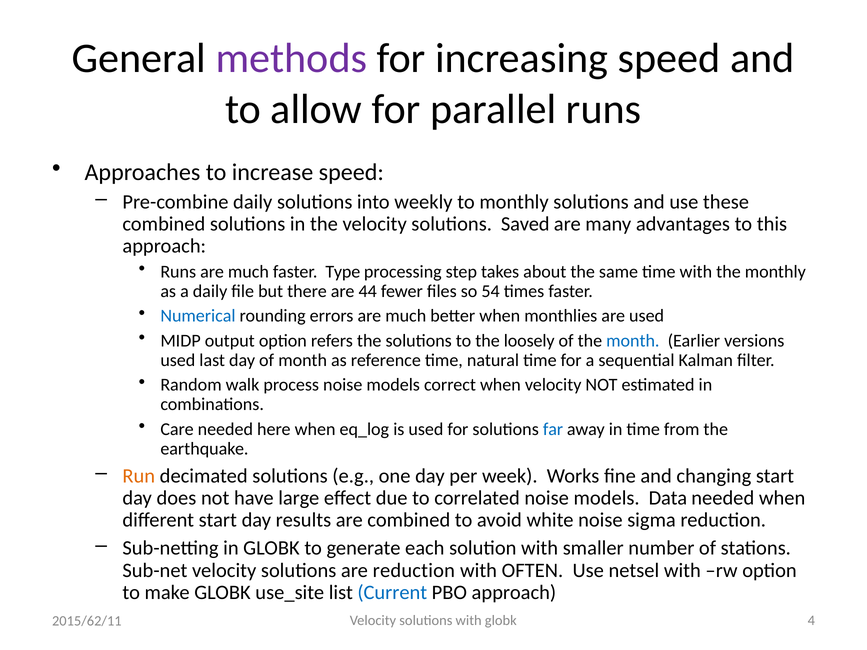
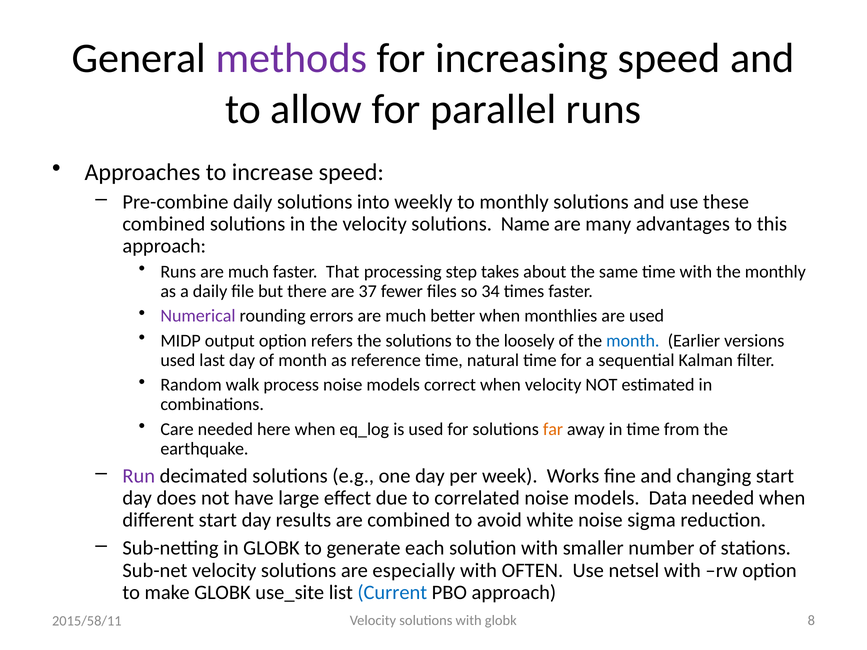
Saved: Saved -> Name
Type: Type -> That
44: 44 -> 37
54: 54 -> 34
Numerical colour: blue -> purple
far colour: blue -> orange
Run colour: orange -> purple
are reduction: reduction -> especially
4: 4 -> 8
2015/62/11: 2015/62/11 -> 2015/58/11
